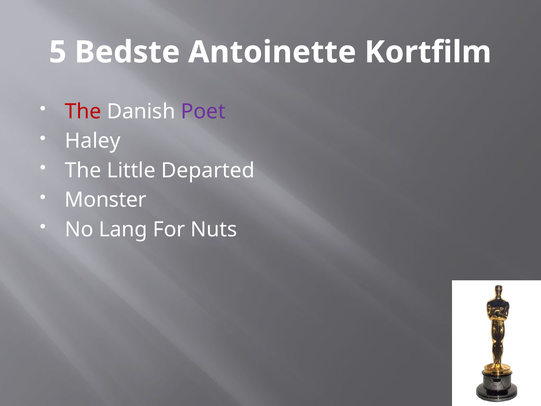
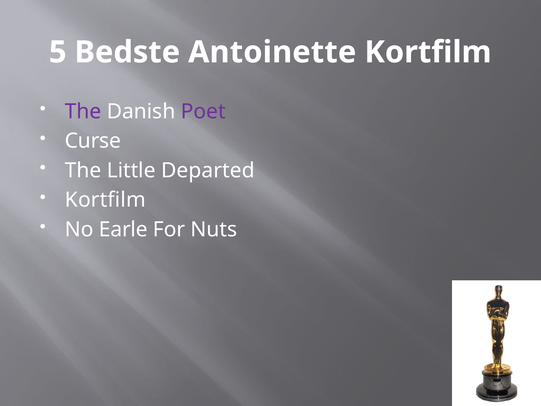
The at (83, 111) colour: red -> purple
Haley: Haley -> Curse
Monster at (106, 200): Monster -> Kortfilm
Lang: Lang -> Earle
